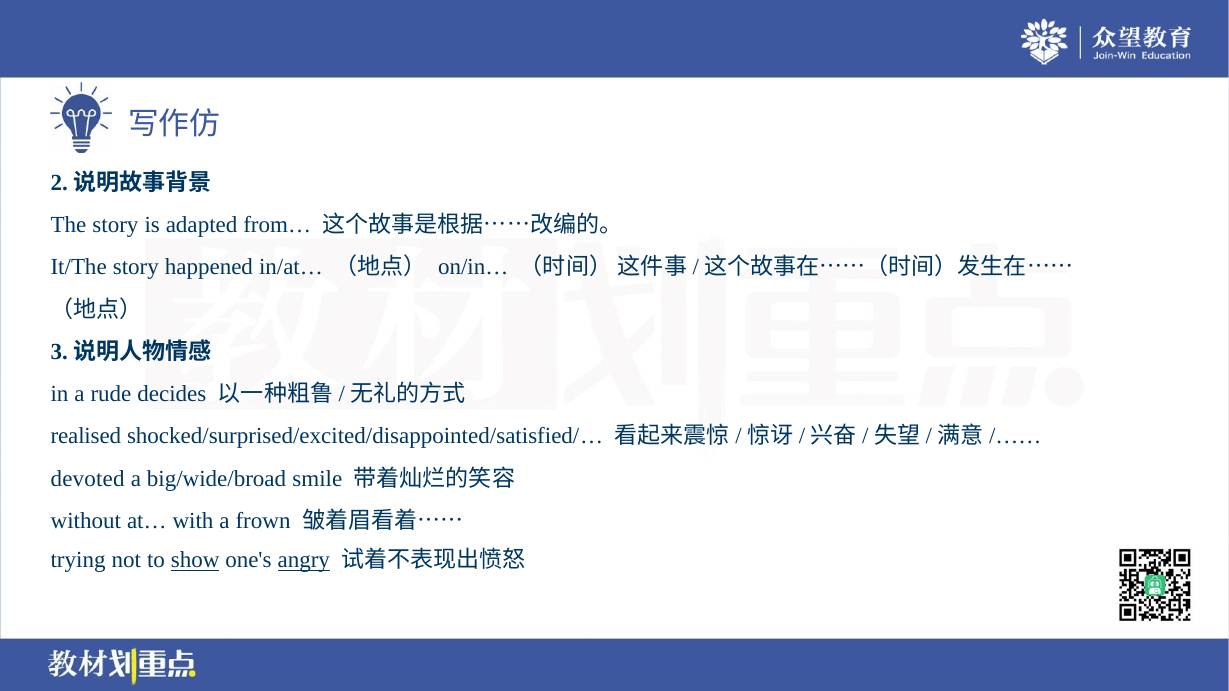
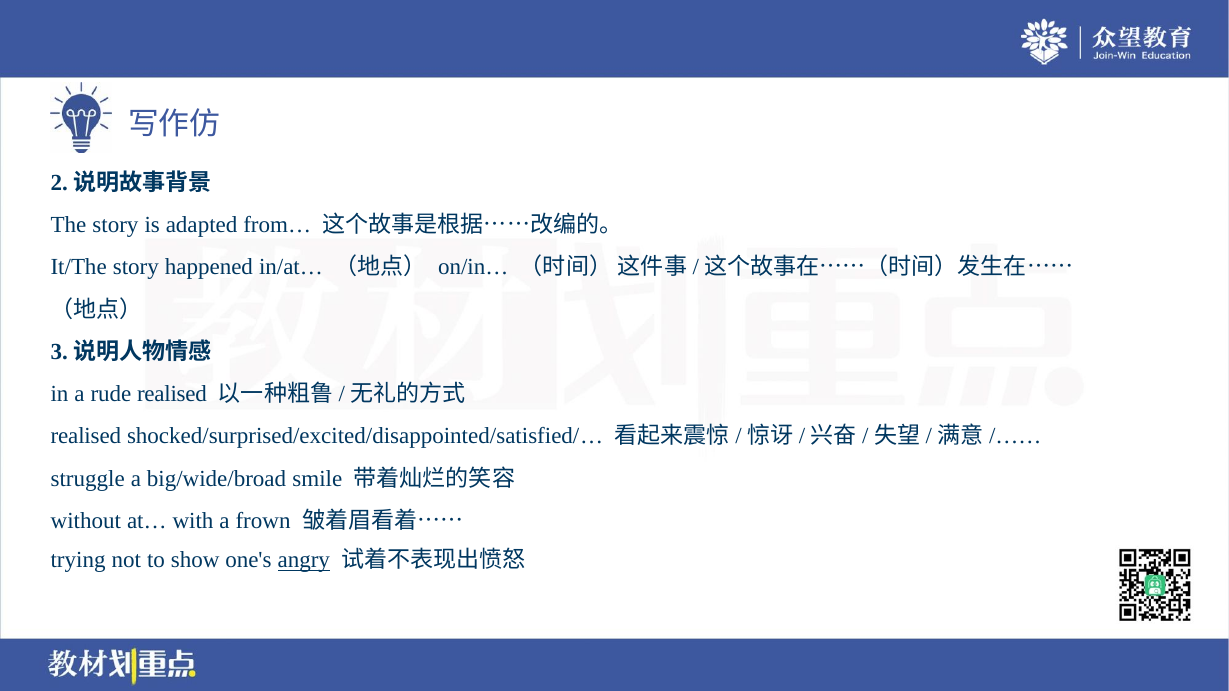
rude decides: decides -> realised
devoted: devoted -> struggle
show underline: present -> none
